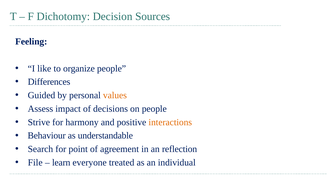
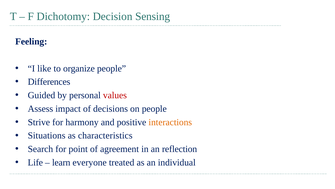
Sources: Sources -> Sensing
values colour: orange -> red
Behaviour: Behaviour -> Situations
understandable: understandable -> characteristics
File: File -> Life
